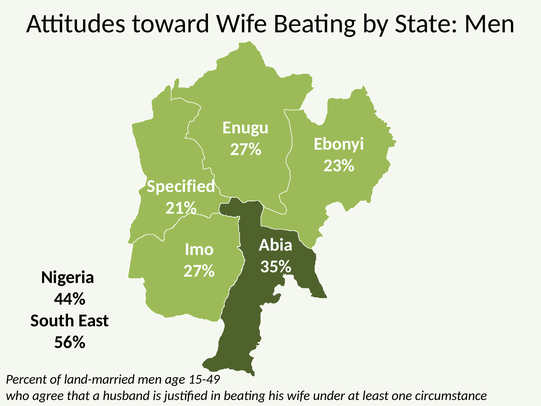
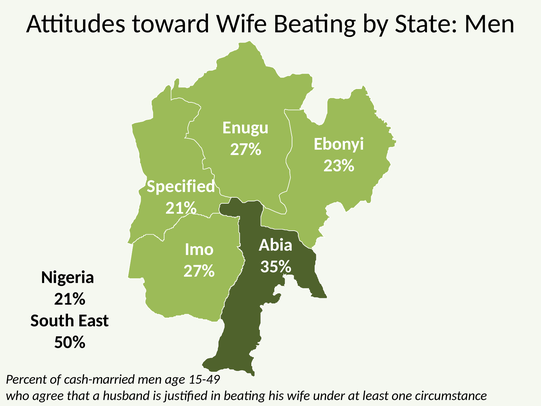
44% at (70, 299): 44% -> 21%
56%: 56% -> 50%
land-married: land-married -> cash-married
